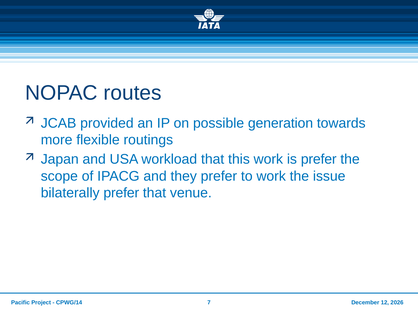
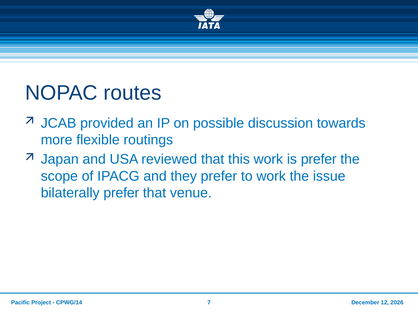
generation: generation -> discussion
workload: workload -> reviewed
